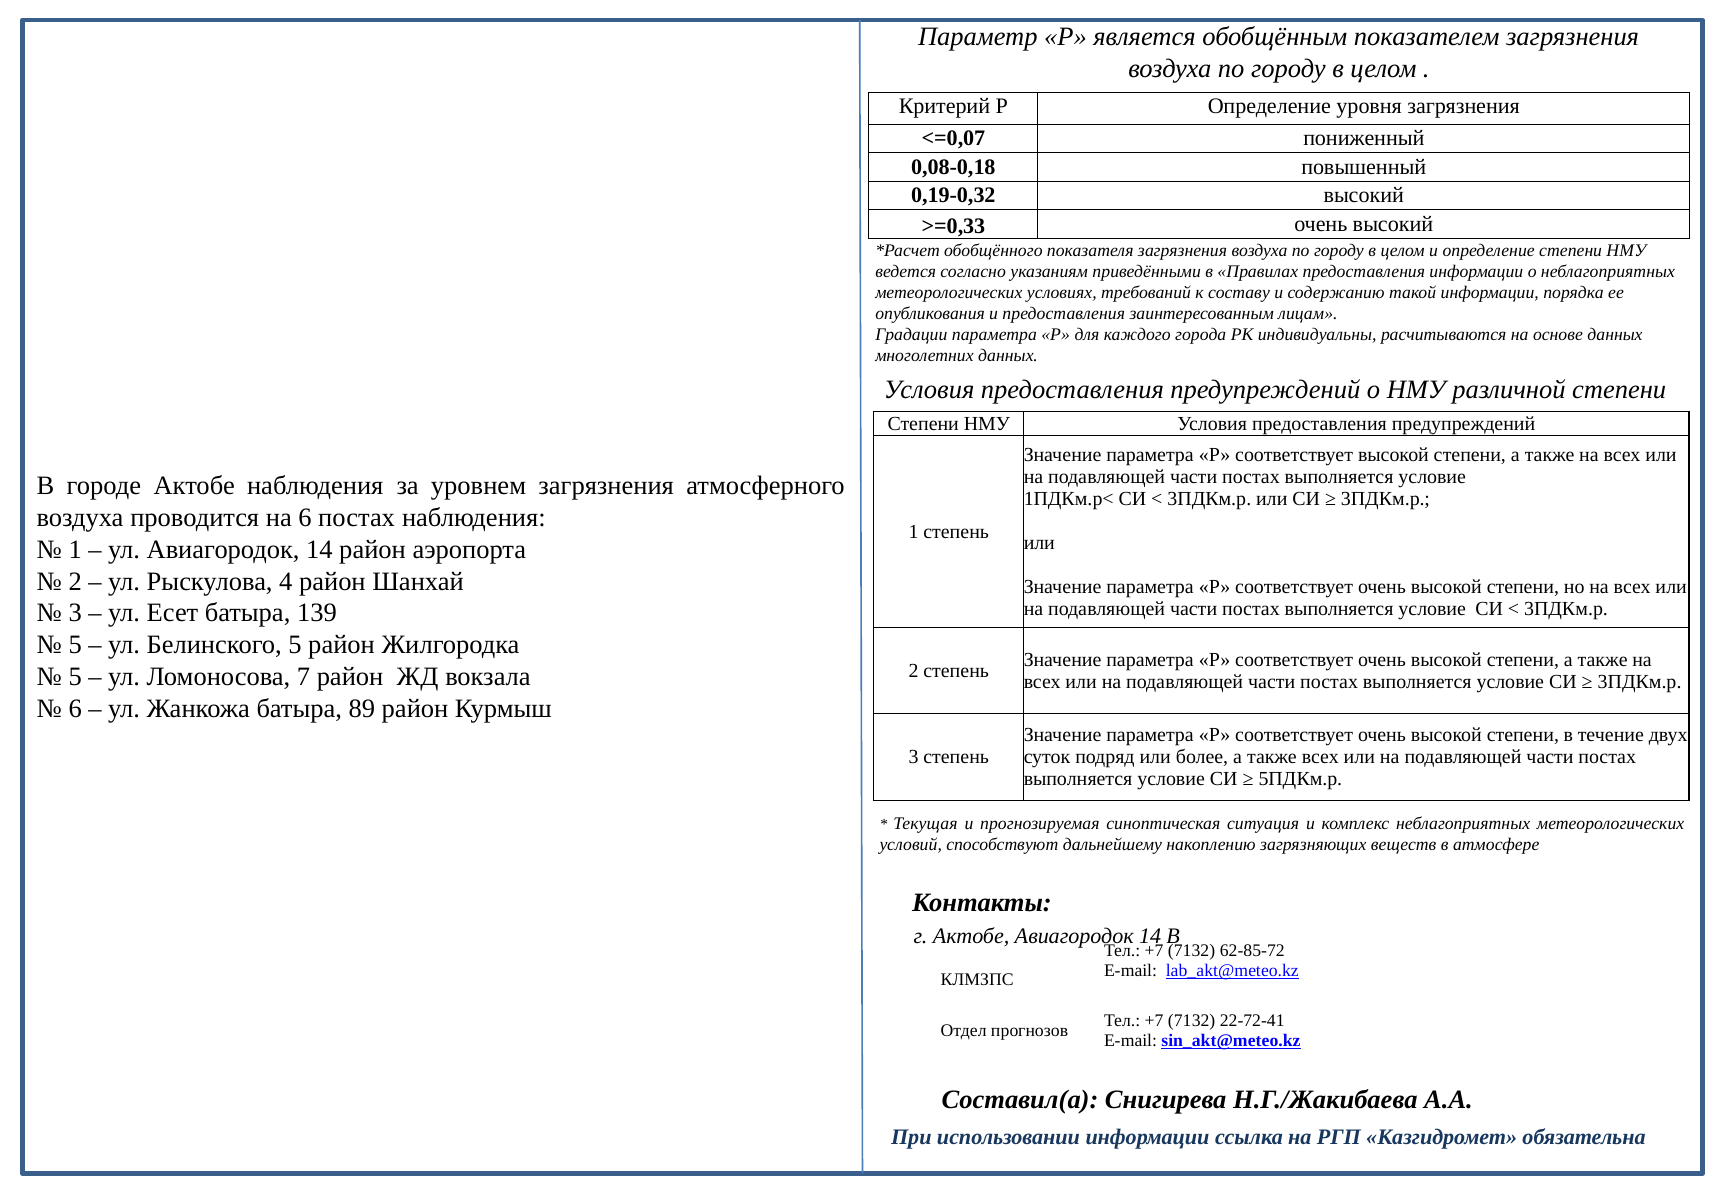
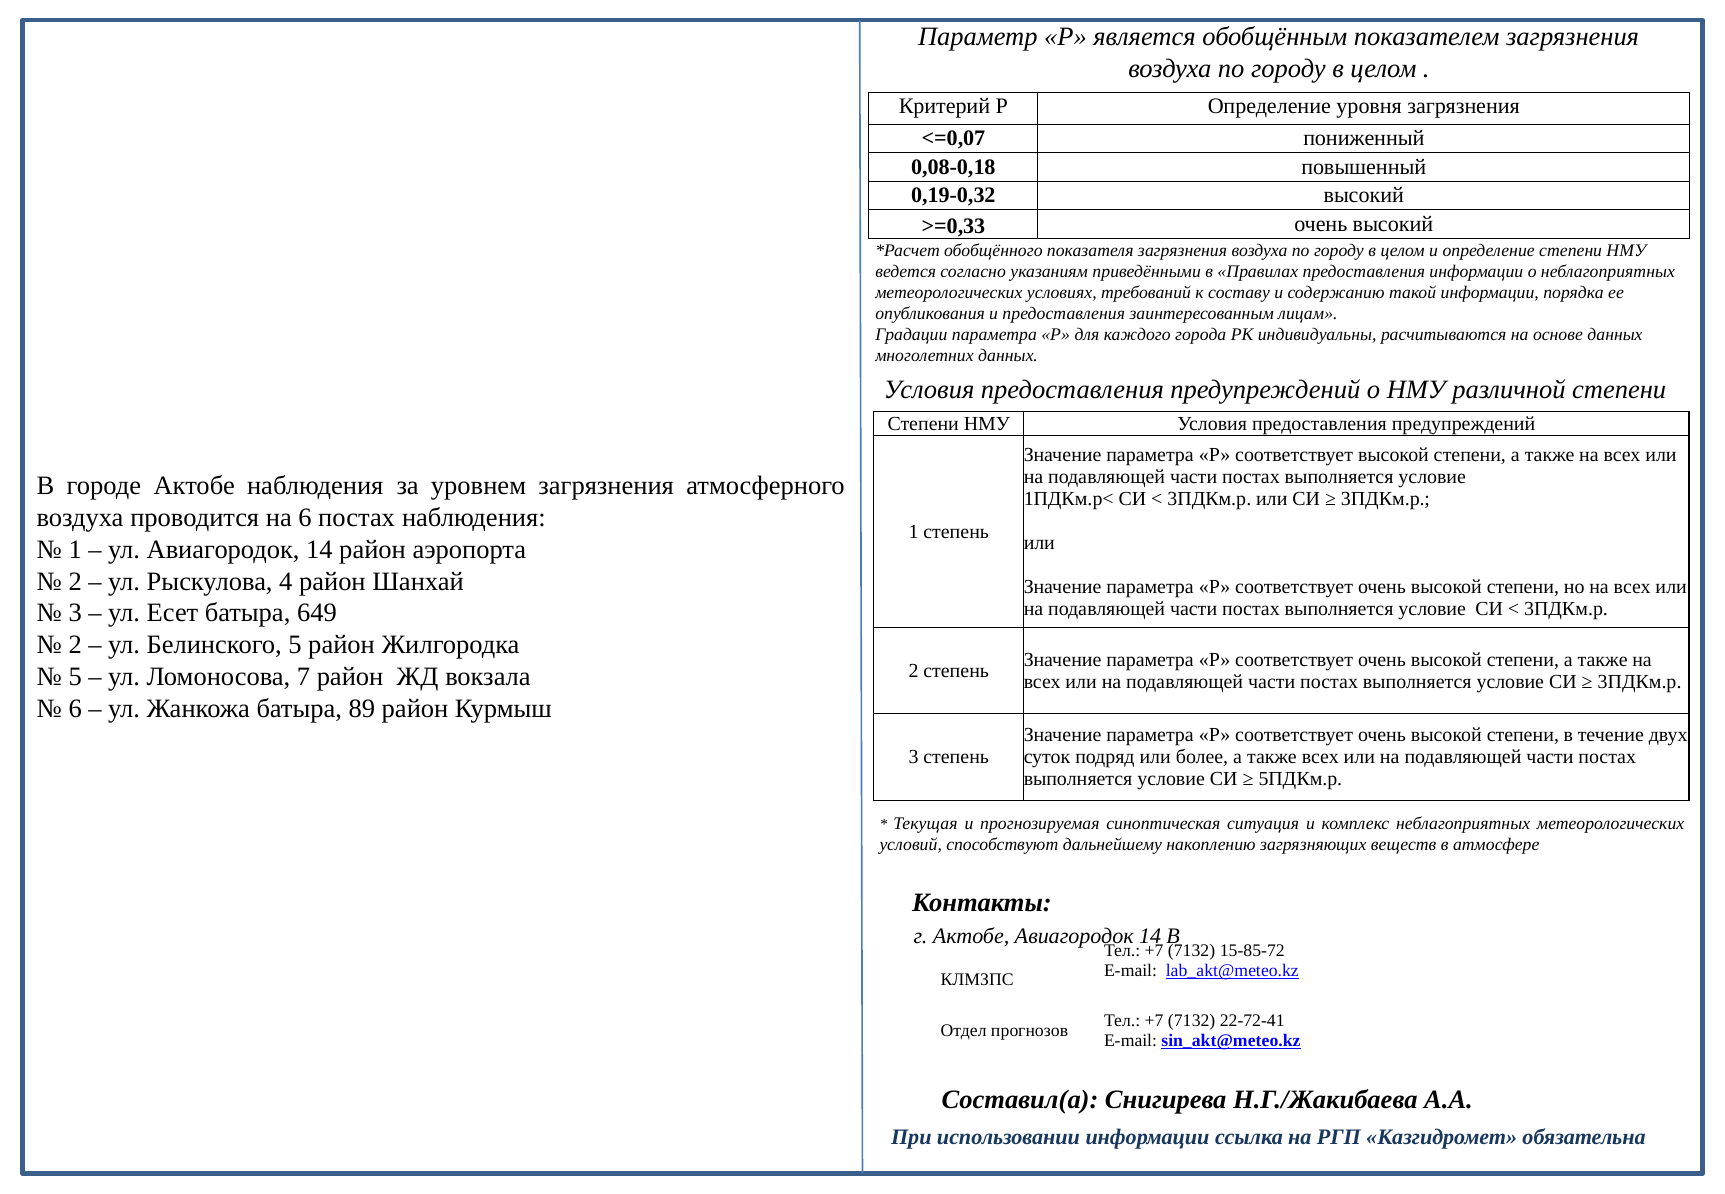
139: 139 -> 649
5 at (75, 645): 5 -> 2
62-85-72: 62-85-72 -> 15-85-72
